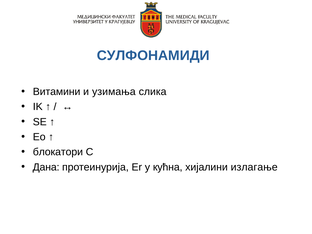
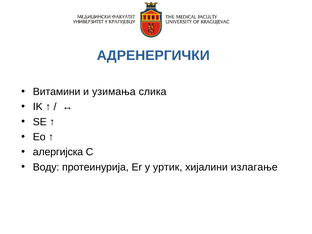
СУЛФОНАМИДИ: СУЛФОНАМИДИ -> АДРЕНЕРГИЧКИ
блокатори: блокатори -> алергијска
Дана: Дана -> Воду
кућна: кућна -> уртик
